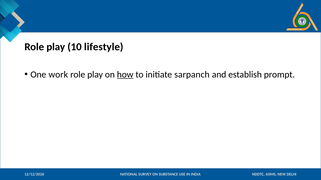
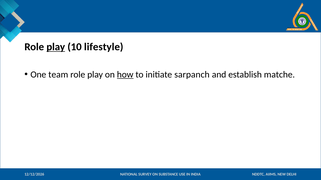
play at (56, 47) underline: none -> present
work: work -> team
prompt: prompt -> matche
